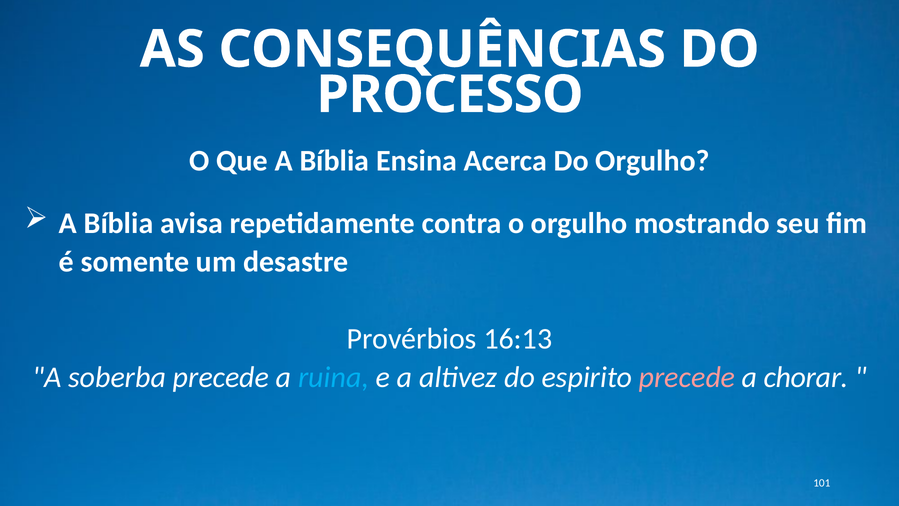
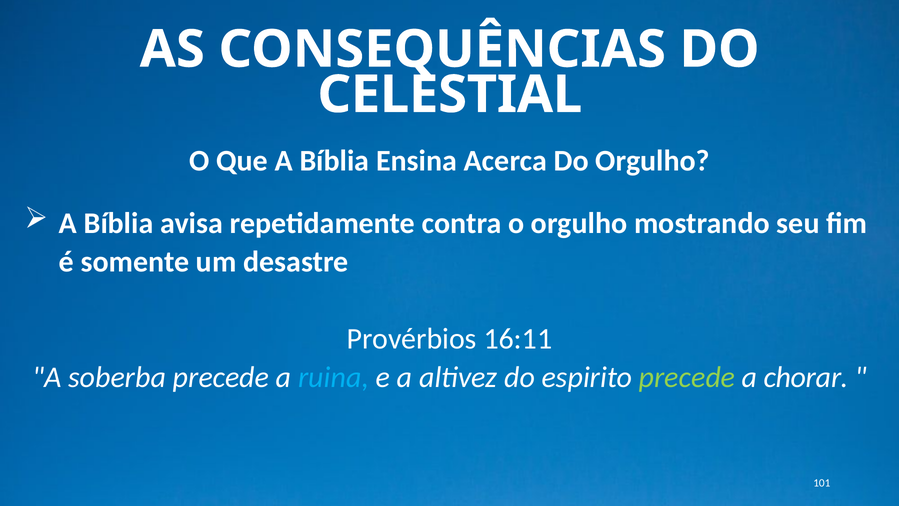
PROCESSO: PROCESSO -> CELESTIAL
16:13: 16:13 -> 16:11
precede at (687, 377) colour: pink -> light green
